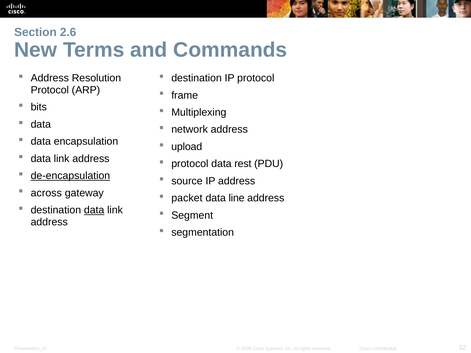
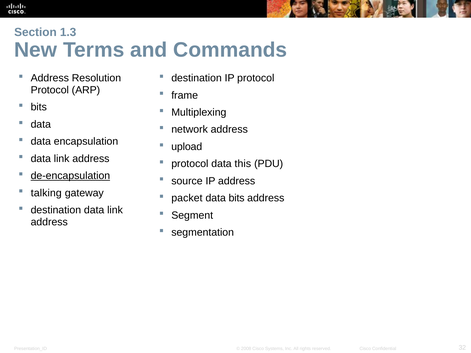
2.6: 2.6 -> 1.3
rest: rest -> this
across: across -> talking
data line: line -> bits
data at (94, 210) underline: present -> none
